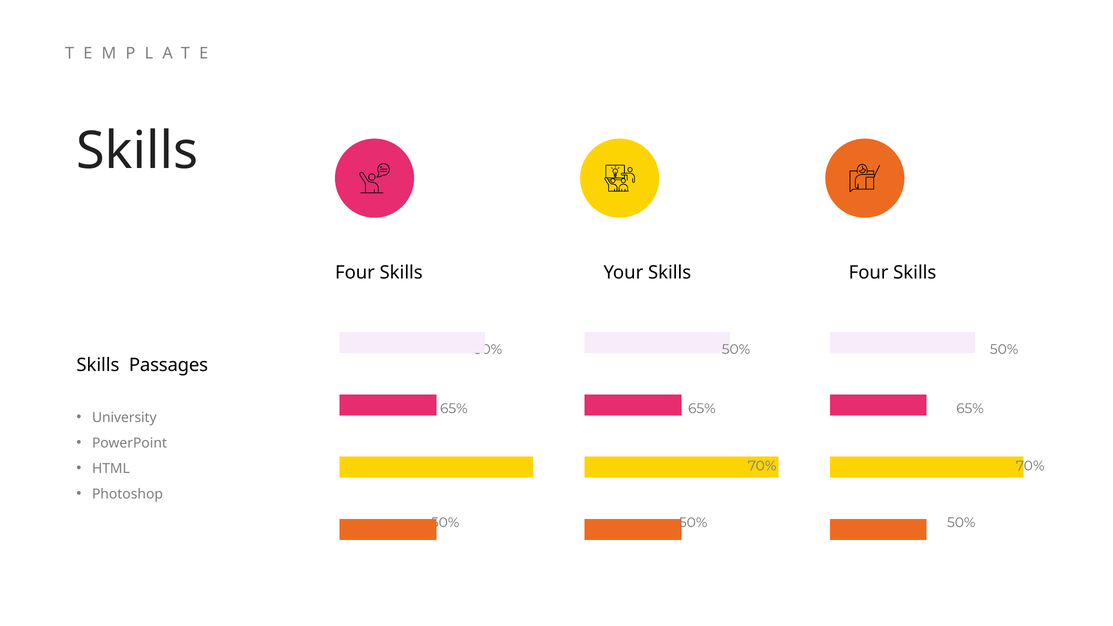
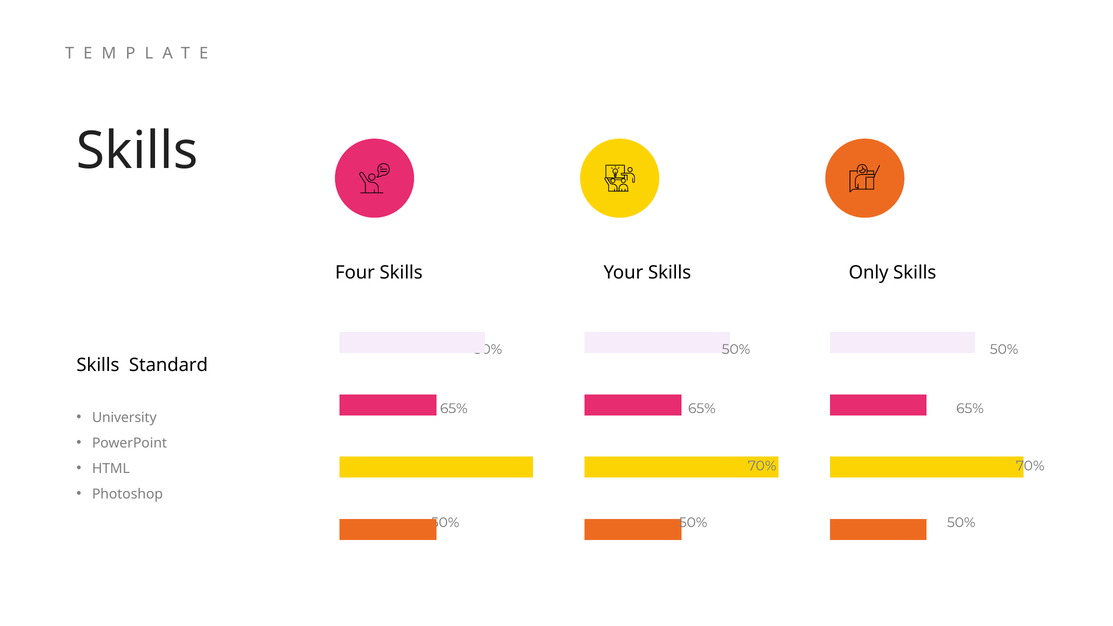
Skills Four: Four -> Only
Passages: Passages -> Standard
